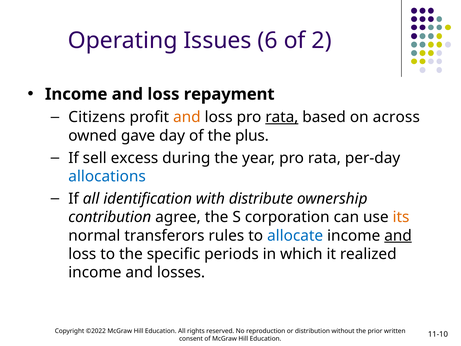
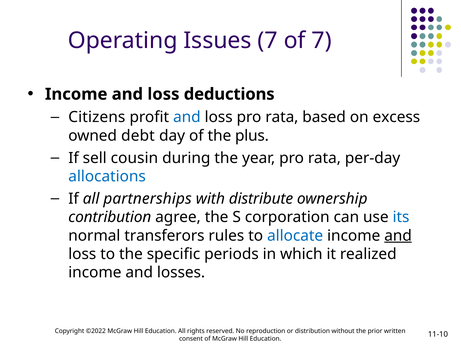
Issues 6: 6 -> 7
of 2: 2 -> 7
repayment: repayment -> deductions
and at (187, 117) colour: orange -> blue
rata at (282, 117) underline: present -> none
across: across -> excess
gave: gave -> debt
excess: excess -> cousin
identification: identification -> partnerships
its colour: orange -> blue
